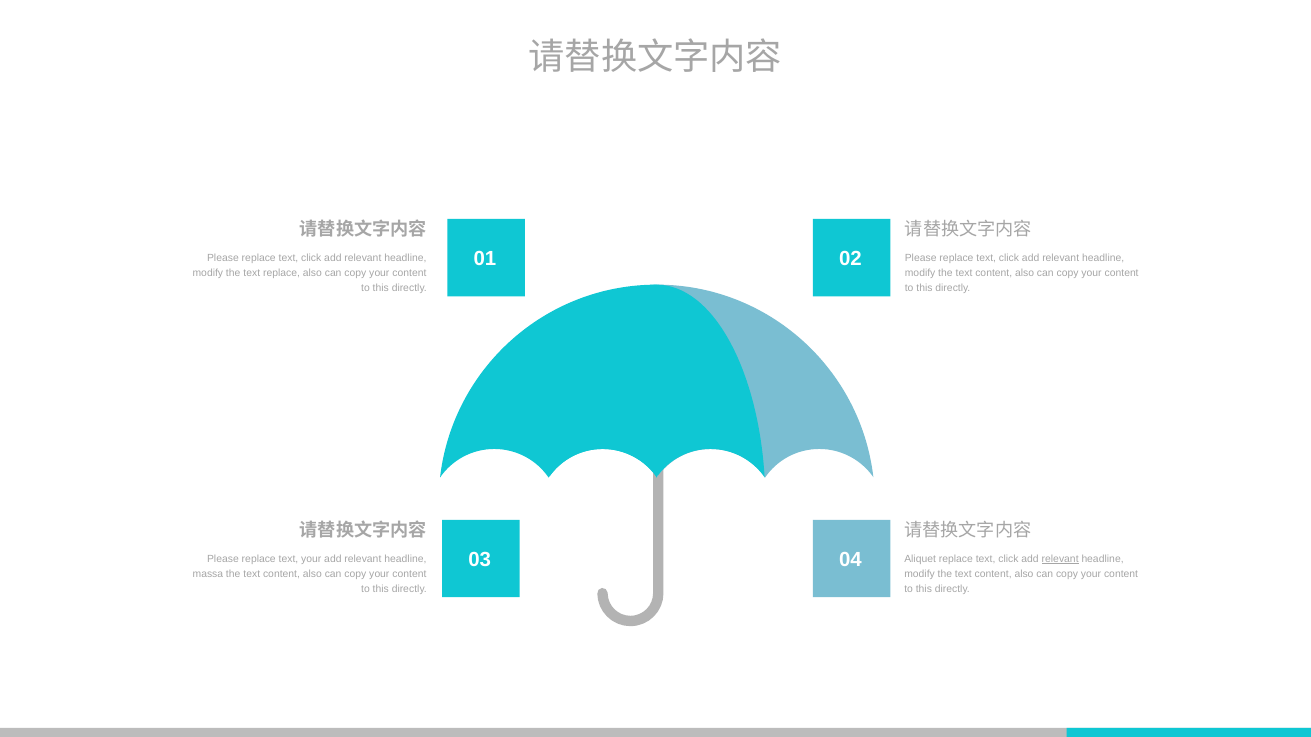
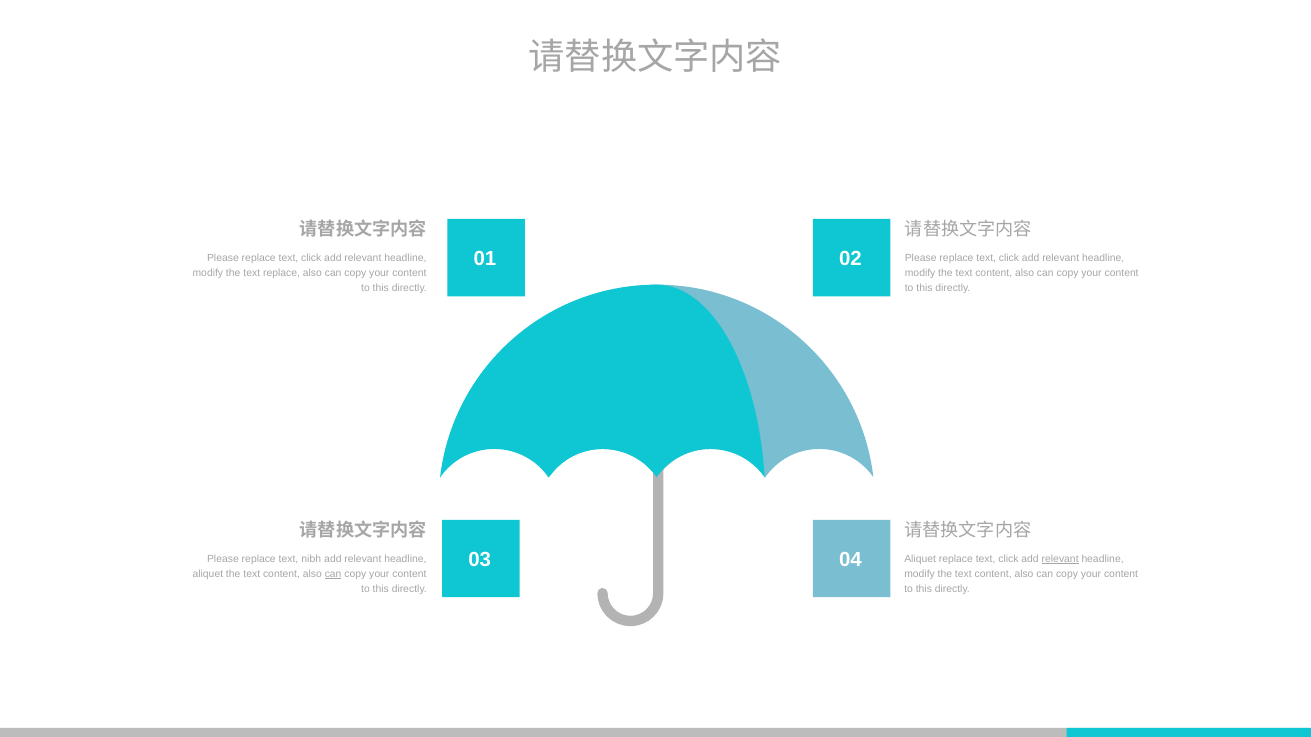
text your: your -> nibh
massa at (208, 574): massa -> aliquet
can at (333, 574) underline: none -> present
